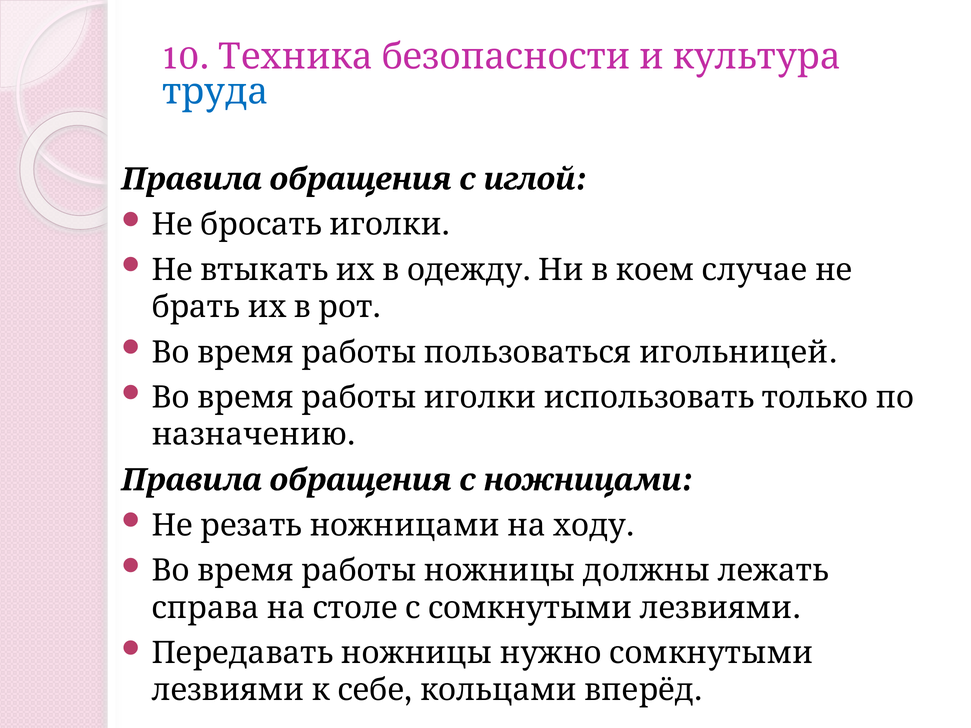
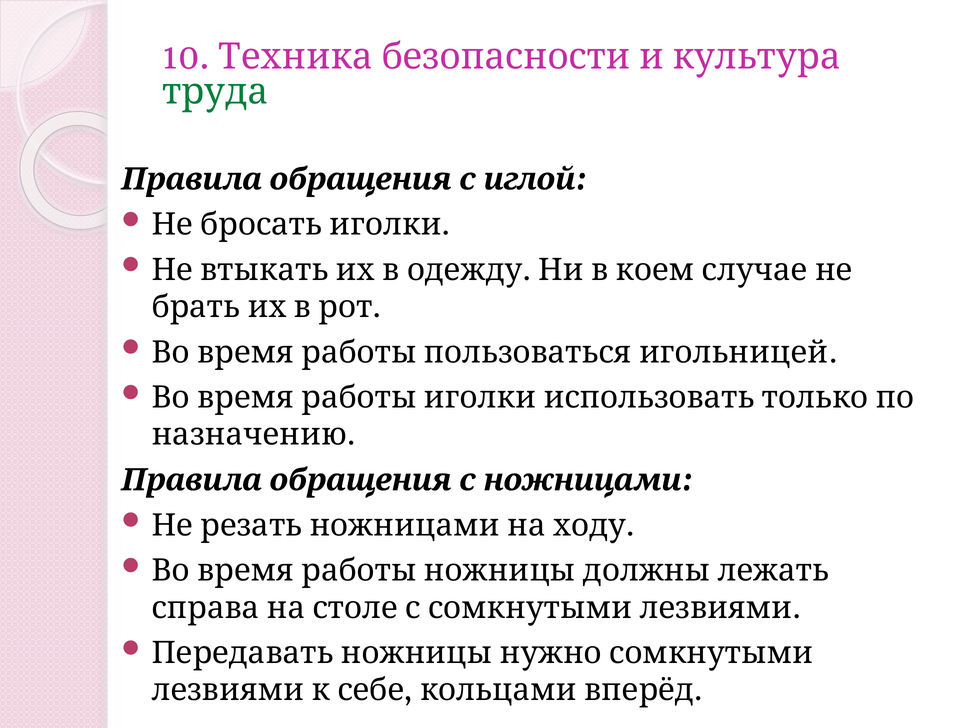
труда colour: blue -> green
